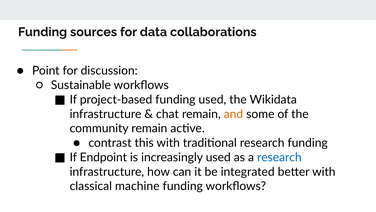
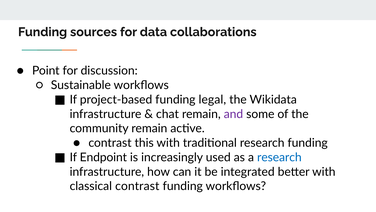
funding used: used -> legal
and colour: orange -> purple
classical machine: machine -> contrast
